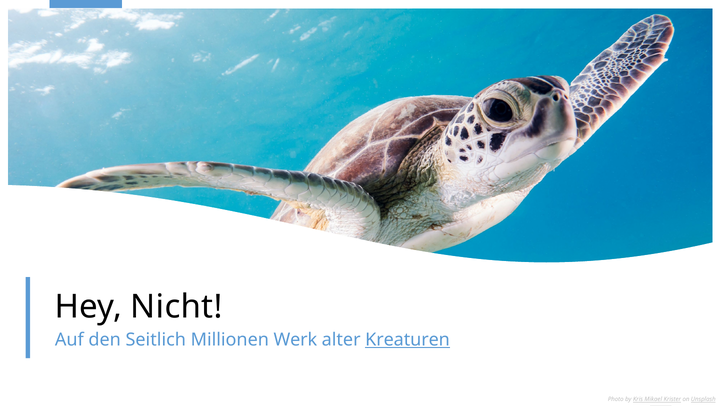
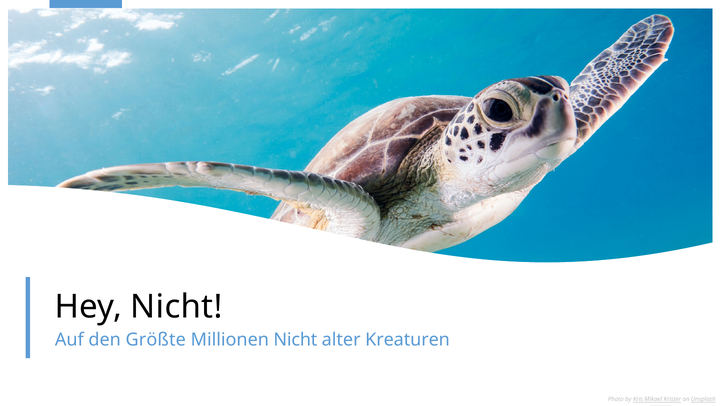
Seitlich: Seitlich -> Größte
Millionen Werk: Werk -> Nicht
Kreaturen underline: present -> none
